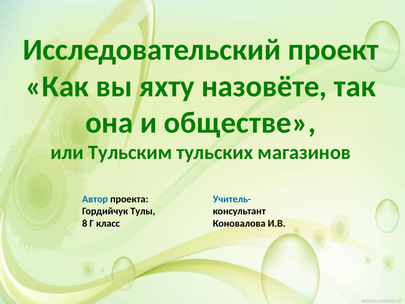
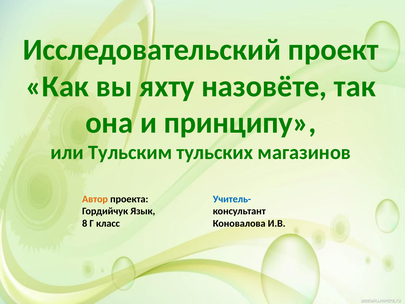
обществе: обществе -> принципу
Автор colour: blue -> orange
Тулы: Тулы -> Язык
